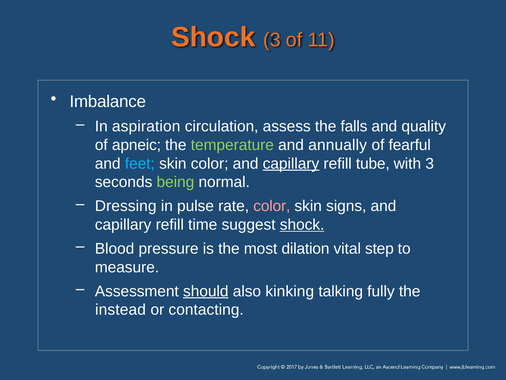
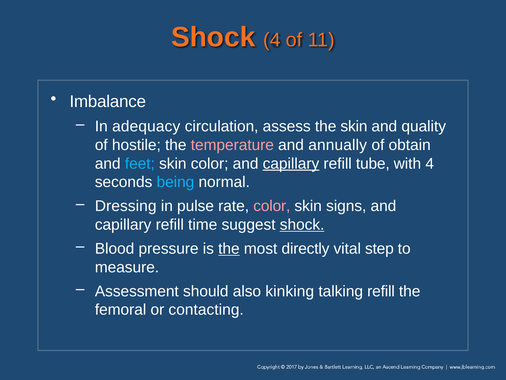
Shock 3: 3 -> 4
aspiration: aspiration -> adequacy
the falls: falls -> skin
apneic: apneic -> hostile
temperature colour: light green -> pink
fearful: fearful -> obtain
with 3: 3 -> 4
being colour: light green -> light blue
the at (229, 248) underline: none -> present
dilation: dilation -> directly
should underline: present -> none
talking fully: fully -> refill
instead: instead -> femoral
